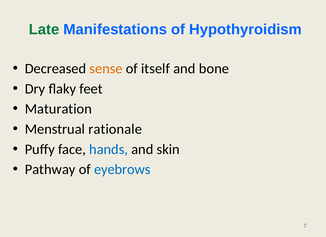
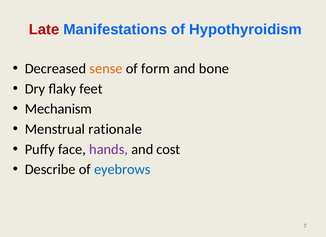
Late colour: green -> red
itself: itself -> form
Maturation: Maturation -> Mechanism
hands colour: blue -> purple
skin: skin -> cost
Pathway: Pathway -> Describe
